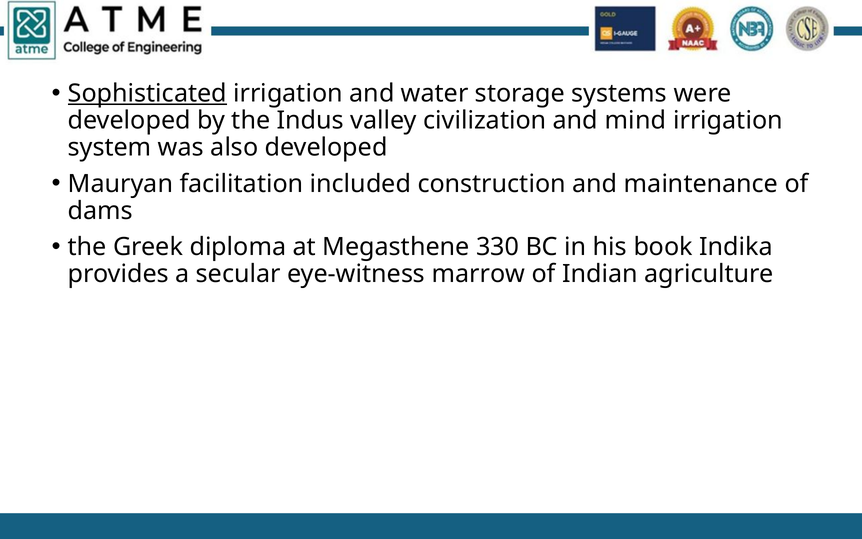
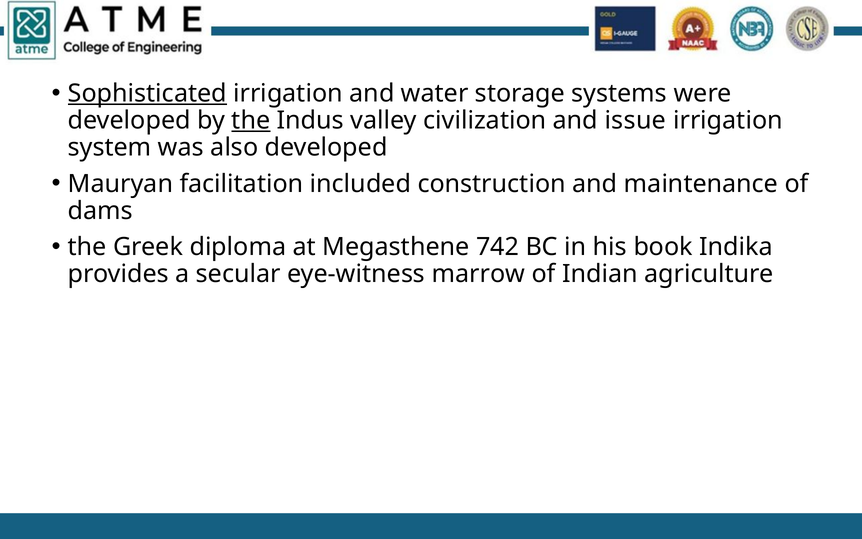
the at (251, 120) underline: none -> present
mind: mind -> issue
330: 330 -> 742
